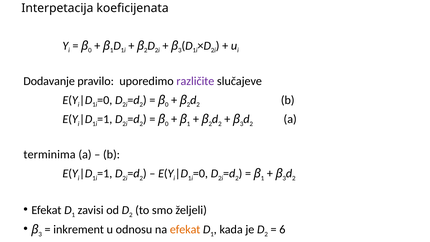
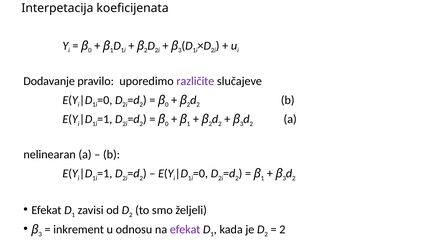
terminima: terminima -> nelinearan
efekat at (185, 229) colour: orange -> purple
6 at (282, 229): 6 -> 2
